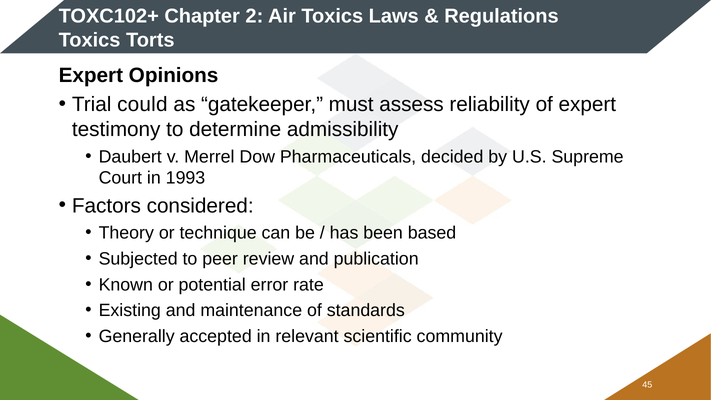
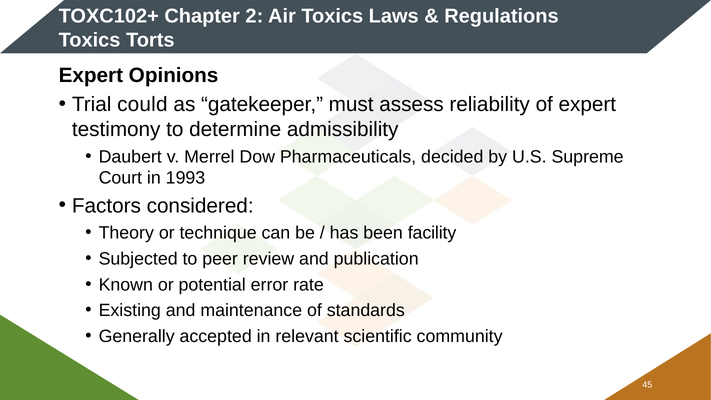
based: based -> facility
